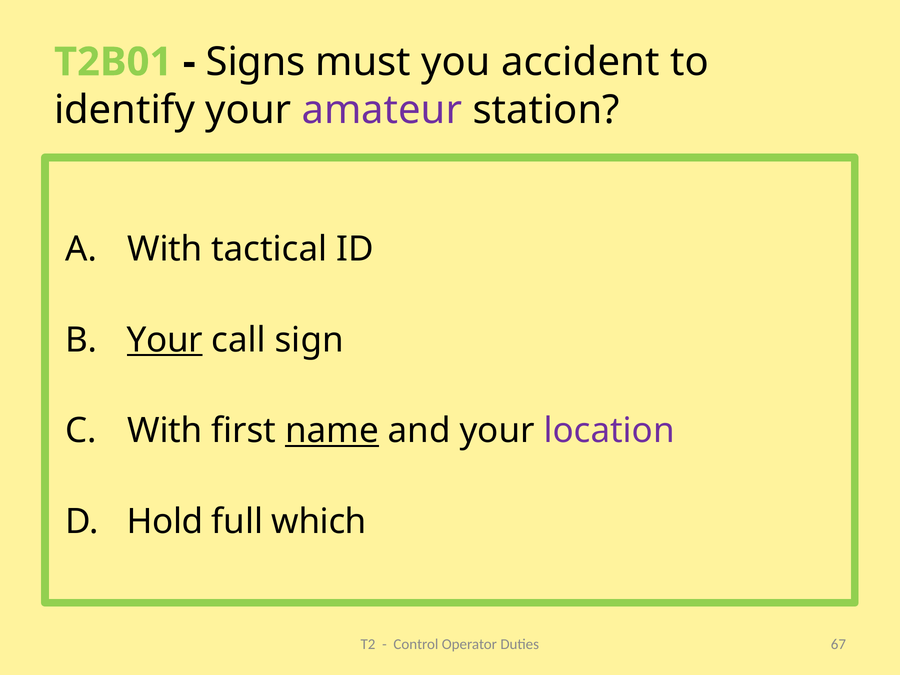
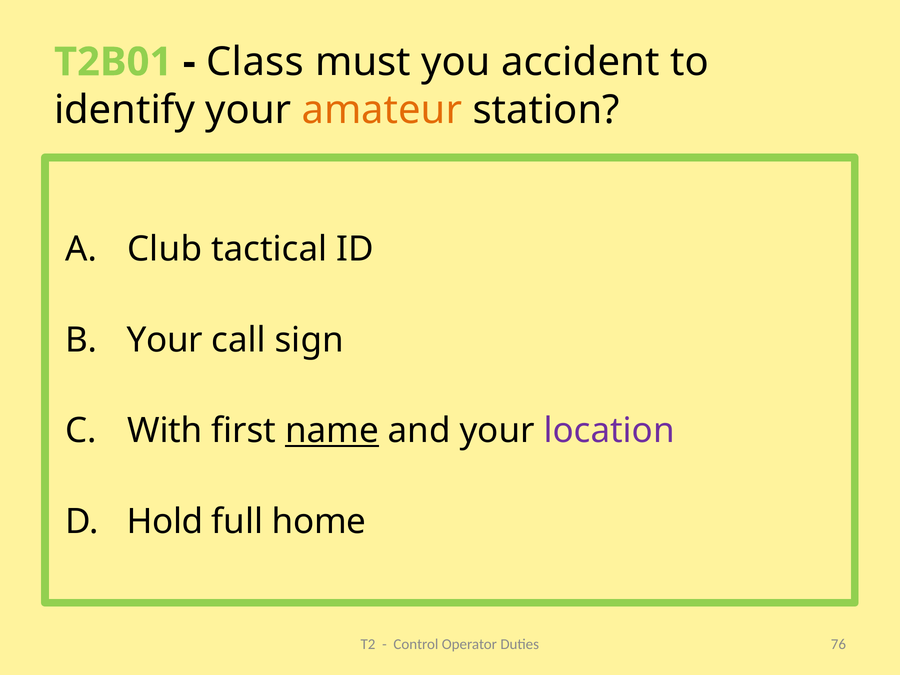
Signs: Signs -> Class
amateur colour: purple -> orange
With at (165, 249): With -> Club
Your at (165, 340) underline: present -> none
which: which -> home
67: 67 -> 76
